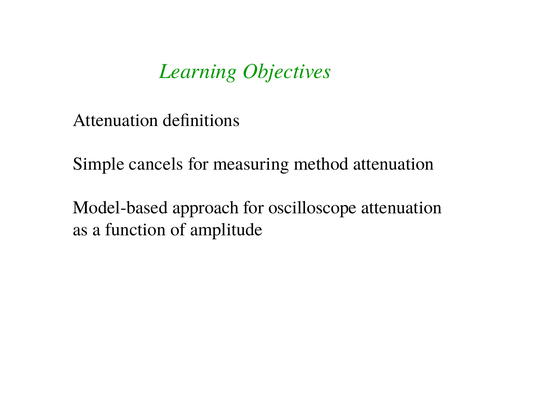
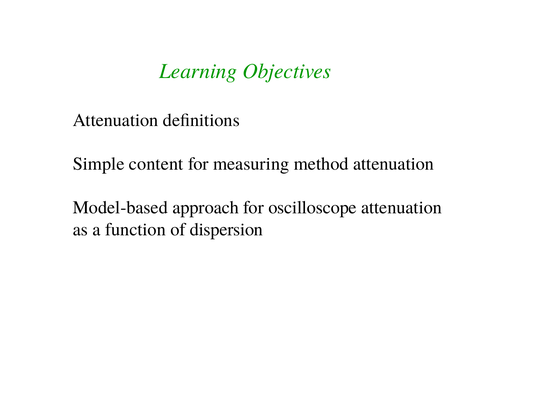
cancels: cancels -> content
amplitude: amplitude -> dispersion
